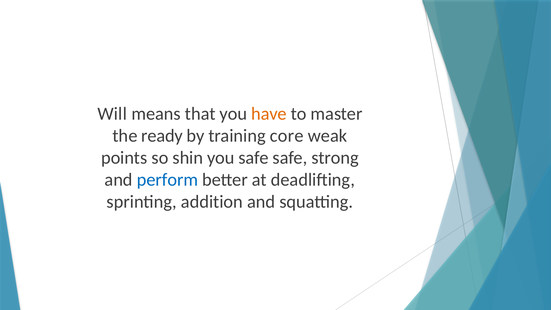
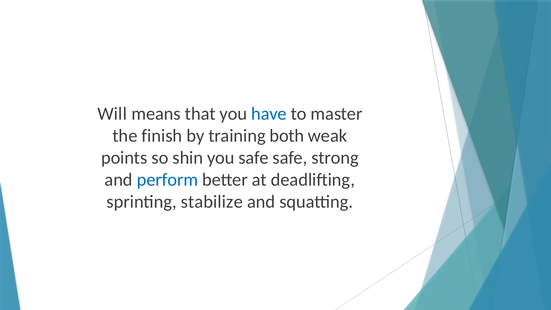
have colour: orange -> blue
ready: ready -> finish
core: core -> both
addition: addition -> stabilize
